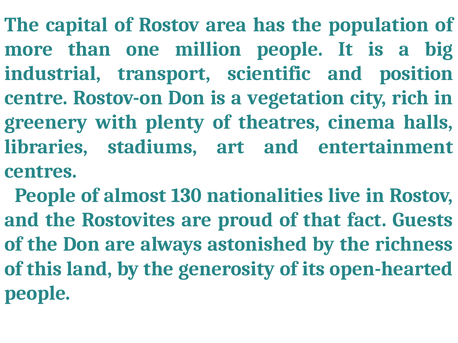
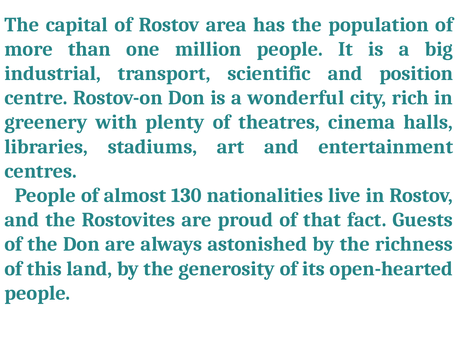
vegetation: vegetation -> wonderful
